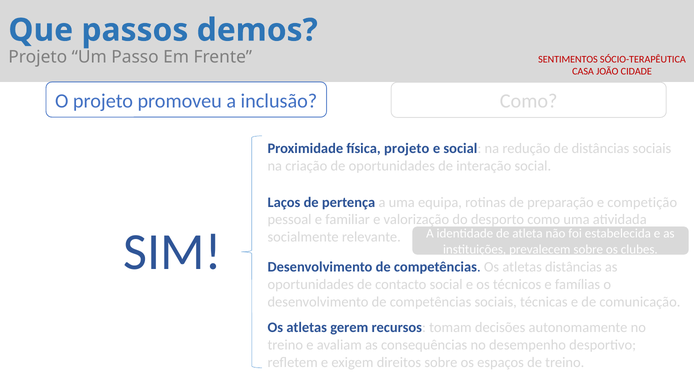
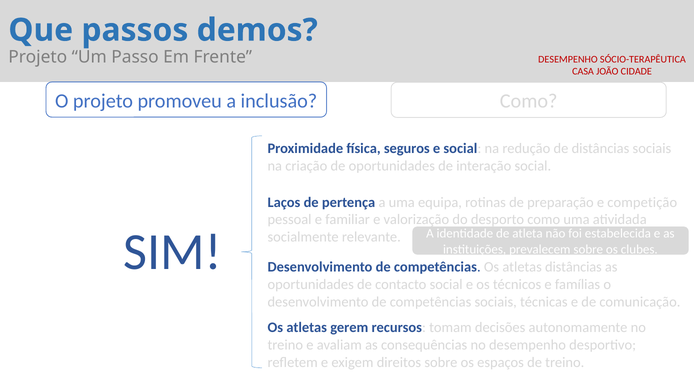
Frente SENTIMENTOS: SENTIMENTOS -> DESEMPENHO
física projeto: projeto -> seguros
